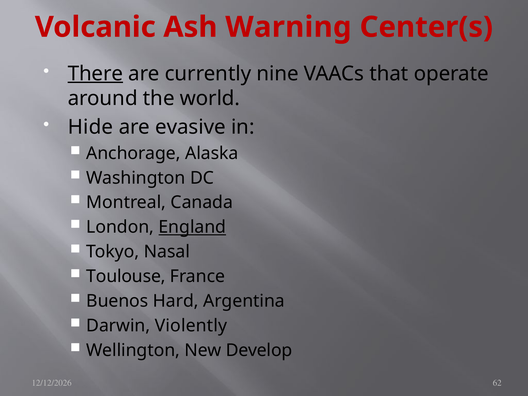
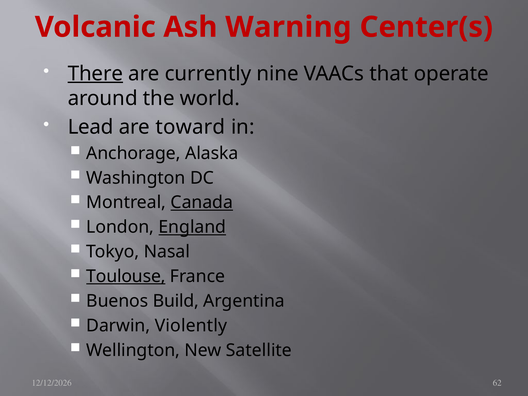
Hide: Hide -> Lead
evasive: evasive -> toward
Canada underline: none -> present
Toulouse underline: none -> present
Hard: Hard -> Build
Develop: Develop -> Satellite
